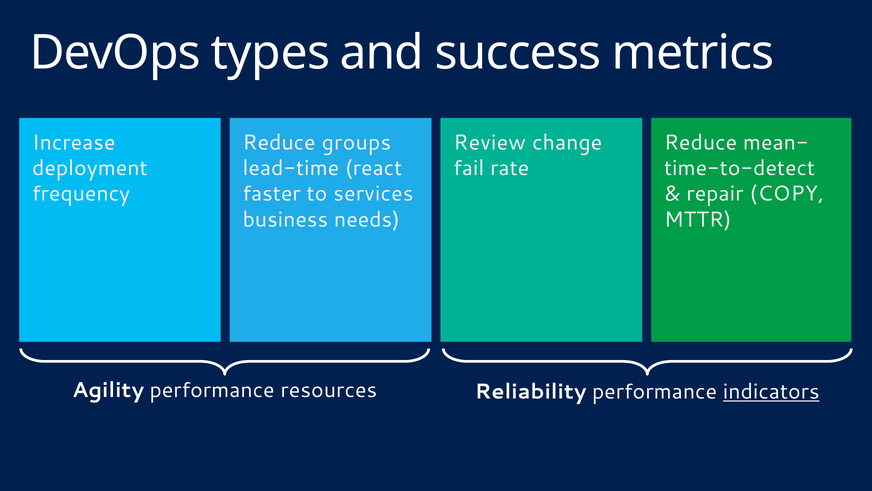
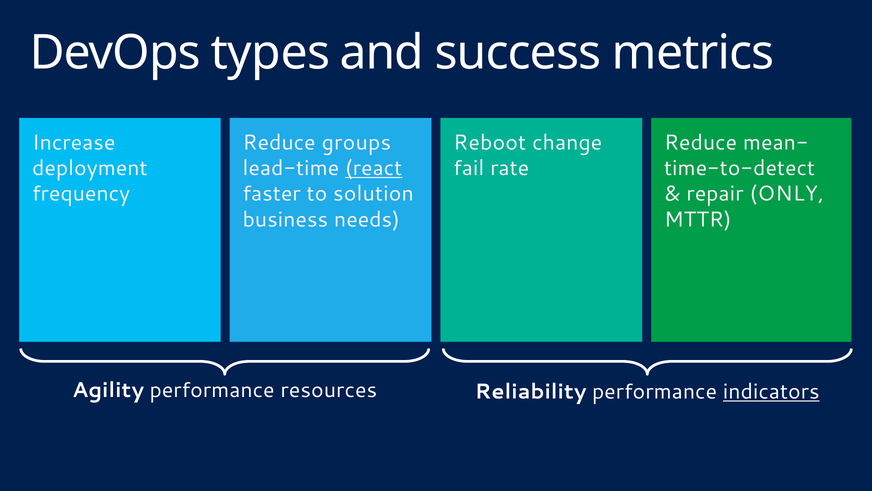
Review: Review -> Reboot
react underline: none -> present
services: services -> solution
COPY: COPY -> ONLY
